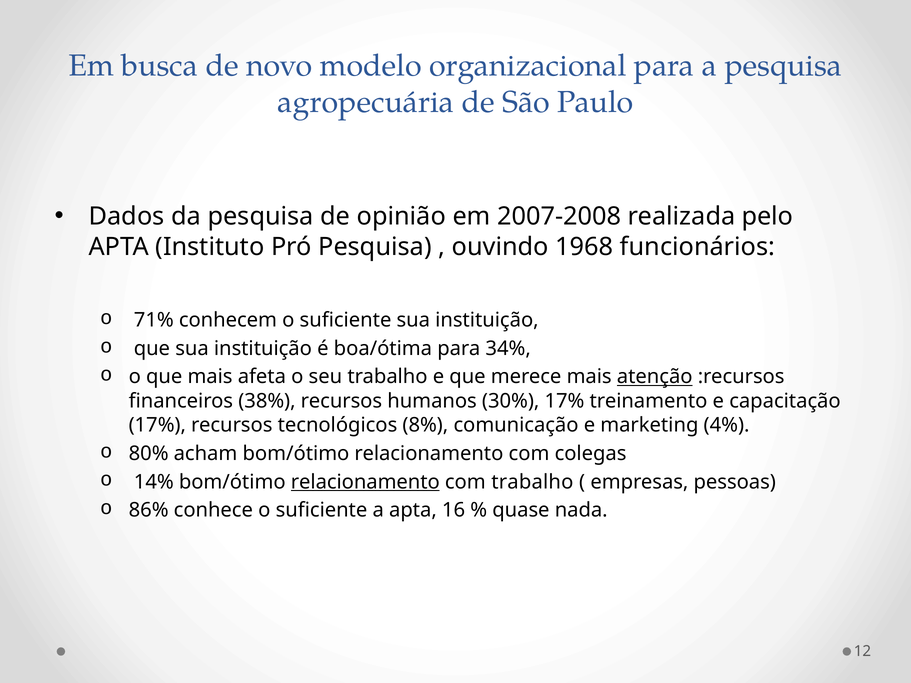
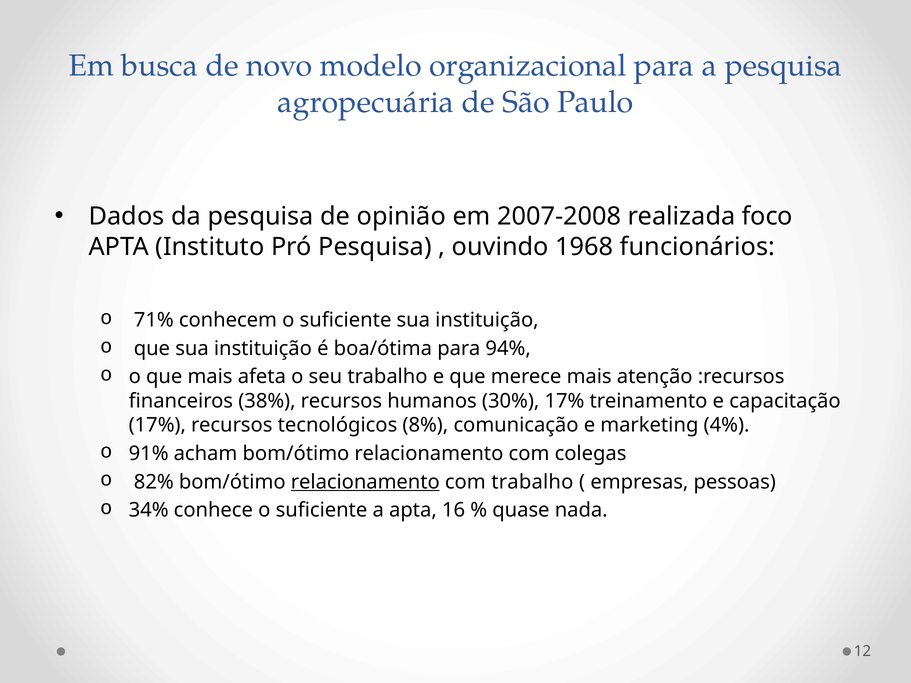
pelo: pelo -> foco
34%: 34% -> 94%
atenção underline: present -> none
80%: 80% -> 91%
14%: 14% -> 82%
86%: 86% -> 34%
